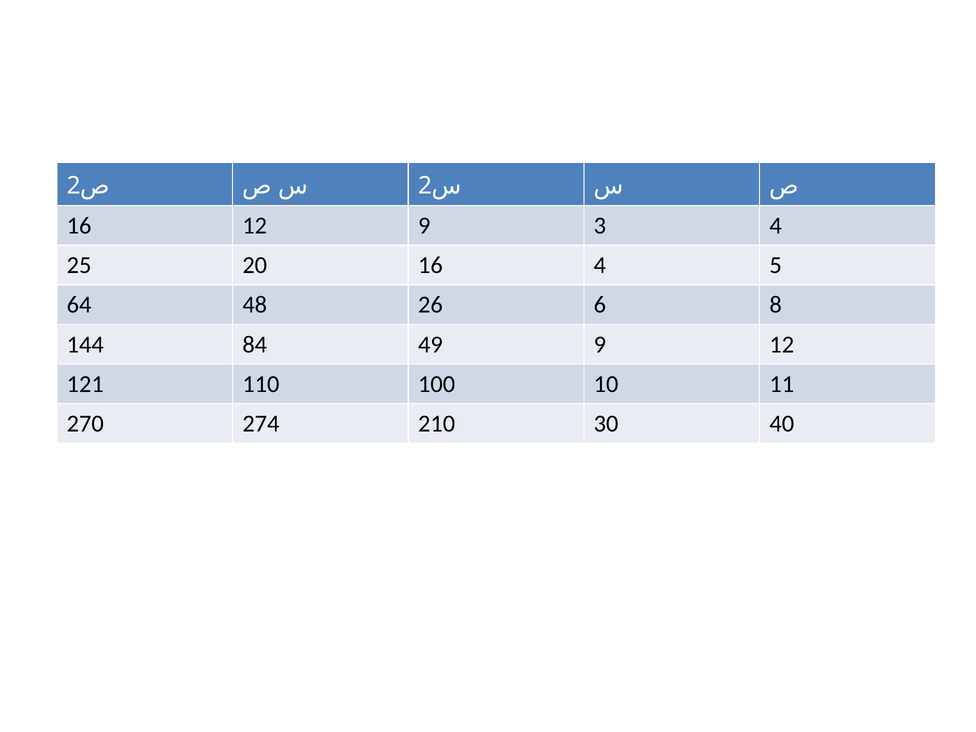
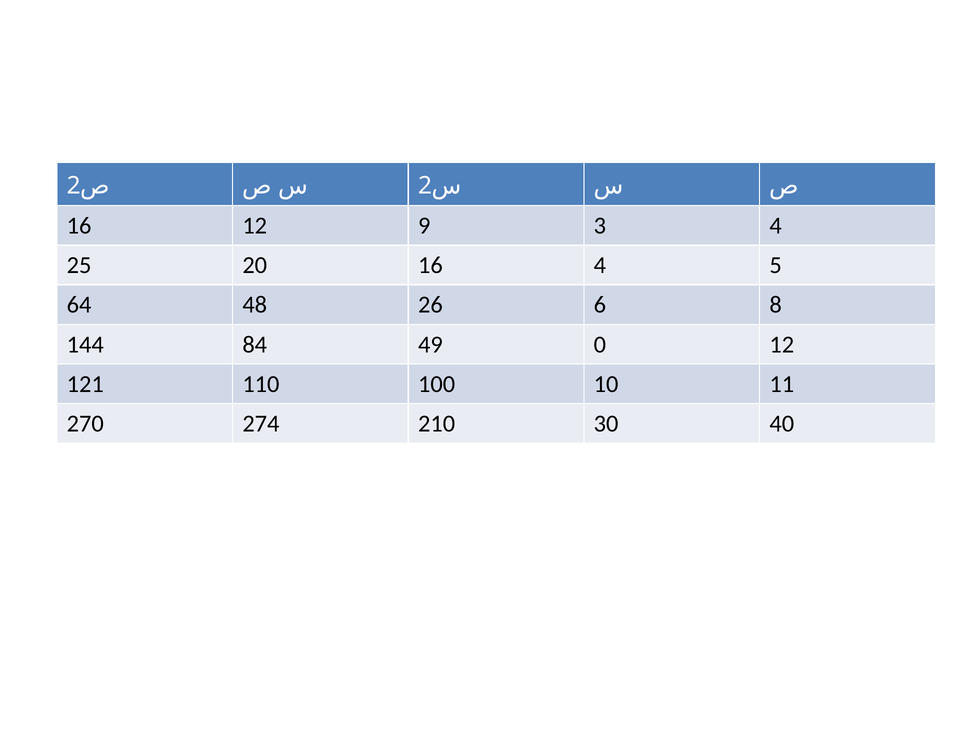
49 9: 9 -> 0
